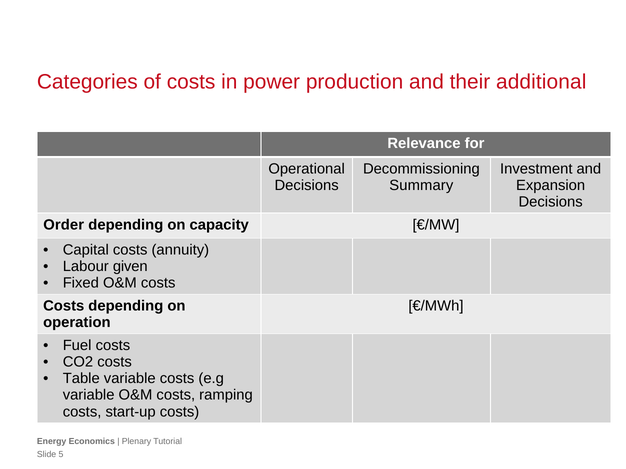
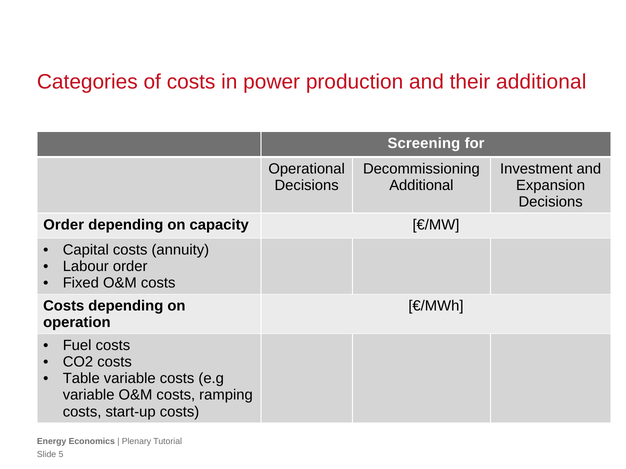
Relevance: Relevance -> Screening
Summary at (421, 185): Summary -> Additional
Labour given: given -> order
